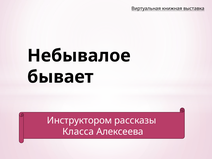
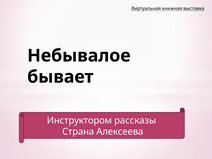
Класса: Класса -> Страна
